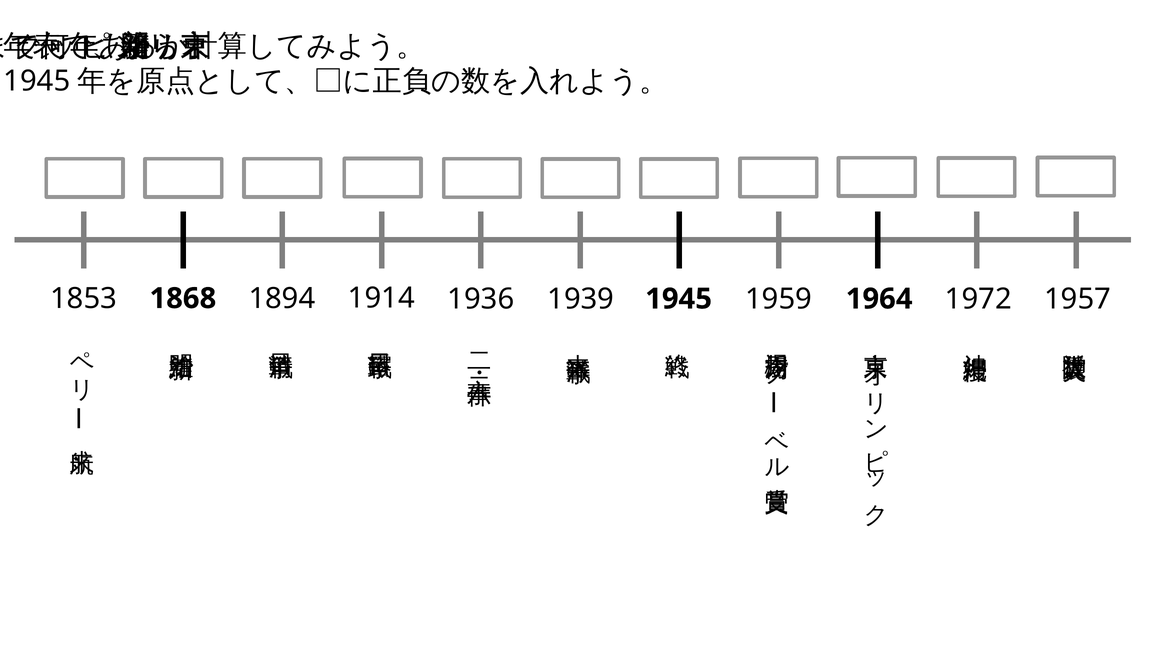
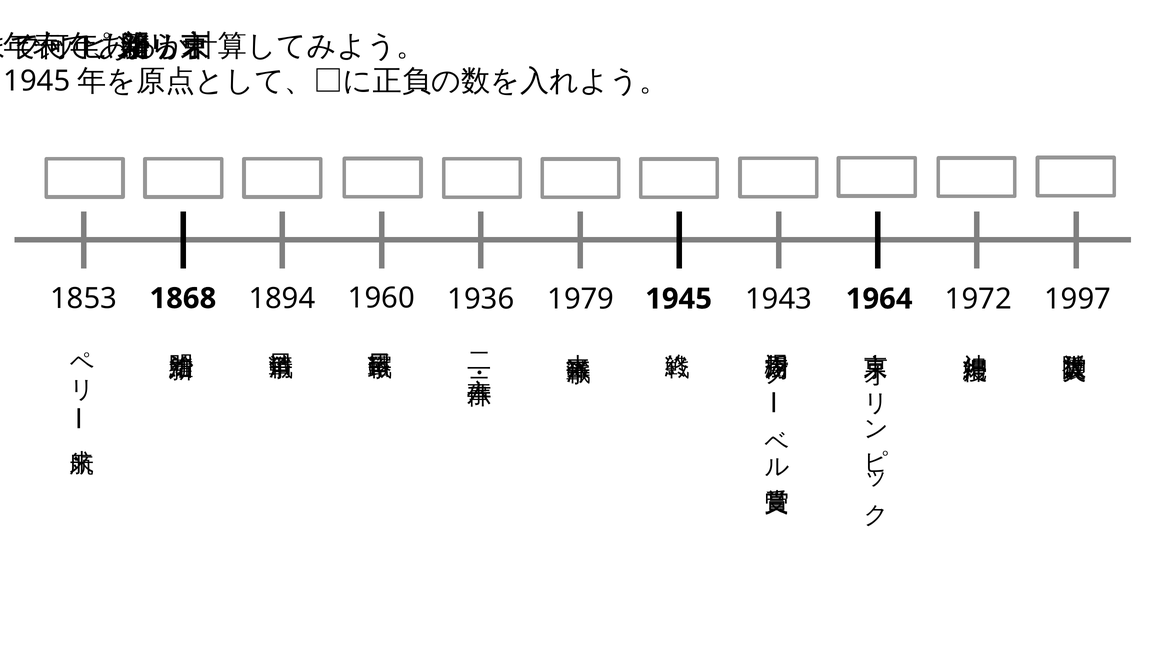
1914: 1914 -> 1960
1939: 1939 -> 1979
1959: 1959 -> 1943
1957: 1957 -> 1997
